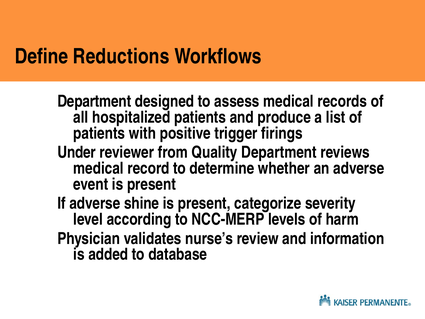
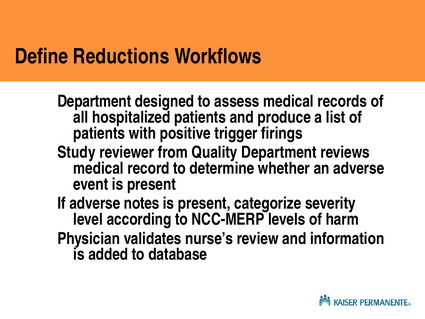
Under: Under -> Study
shine: shine -> notes
